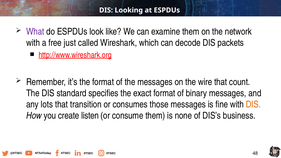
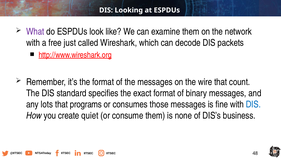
transition: transition -> programs
DIS at (253, 104) colour: orange -> blue
listen: listen -> quiet
